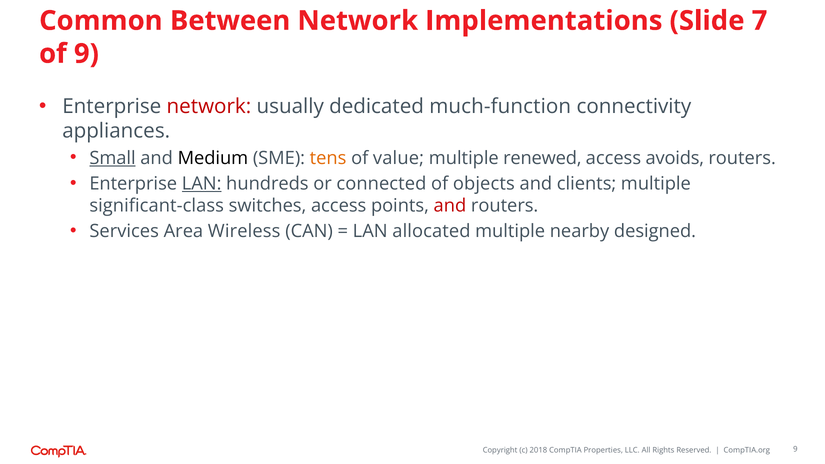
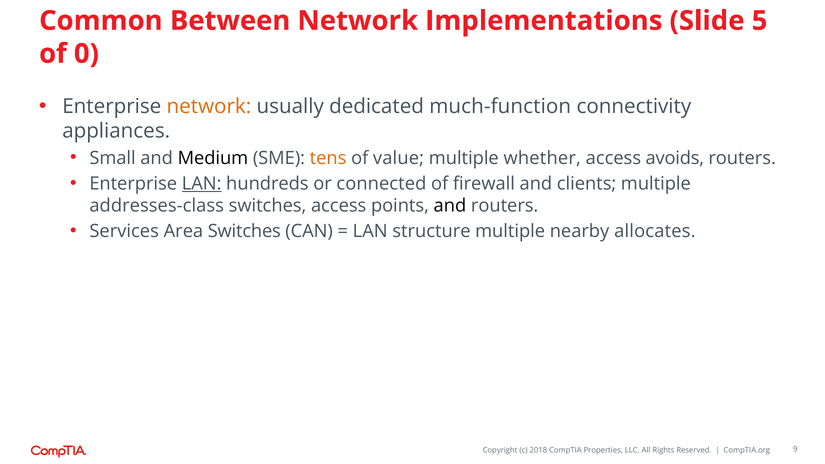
7: 7 -> 5
of 9: 9 -> 0
network at (209, 106) colour: red -> orange
Small underline: present -> none
renewed: renewed -> whether
objects: objects -> firewall
significant-class: significant-class -> addresses-class
and at (450, 206) colour: red -> black
Area Wireless: Wireless -> Switches
allocated: allocated -> structure
designed: designed -> allocates
